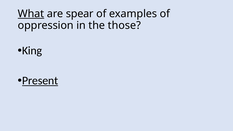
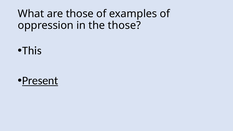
What underline: present -> none
are spear: spear -> those
King: King -> This
